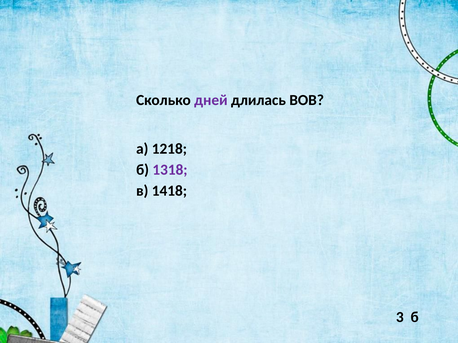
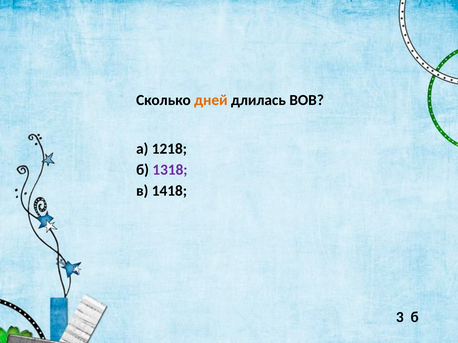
дней colour: purple -> orange
